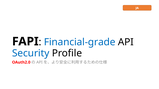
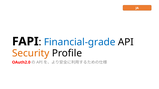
Security colour: blue -> orange
